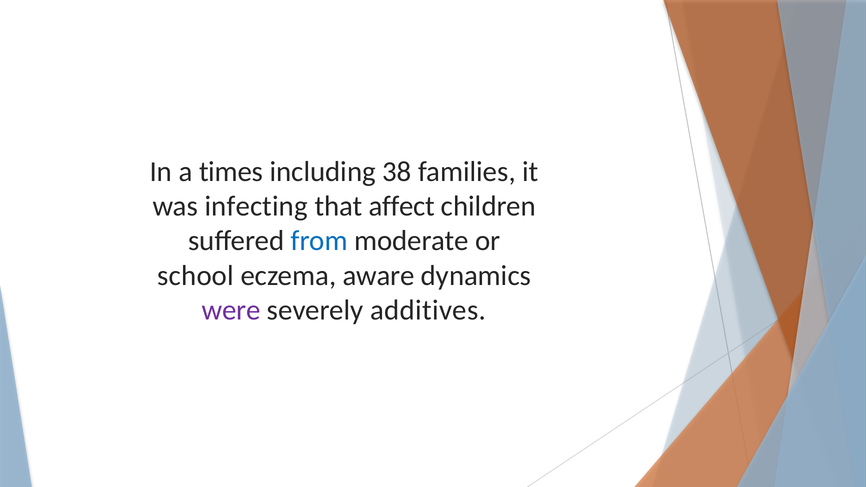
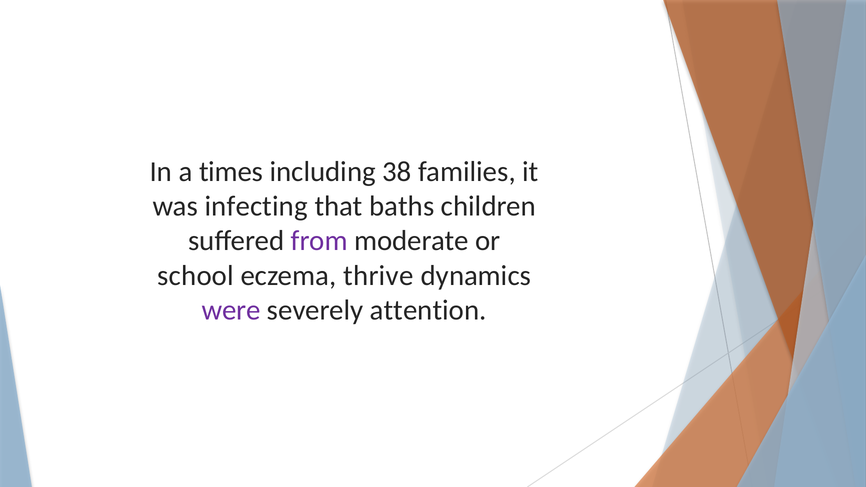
affect: affect -> baths
from colour: blue -> purple
aware: aware -> thrive
additives: additives -> attention
